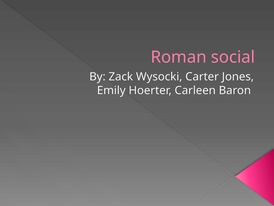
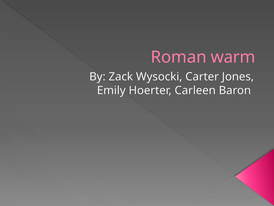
social: social -> warm
